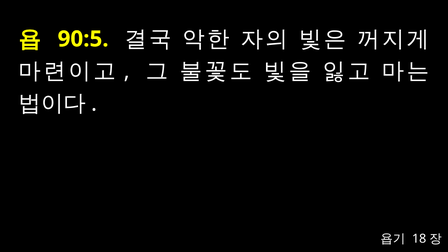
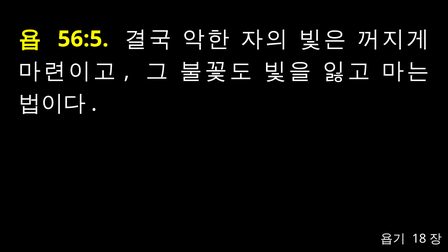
90:5: 90:5 -> 56:5
